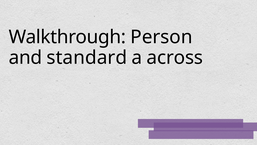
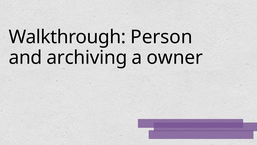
standard: standard -> archiving
across: across -> owner
